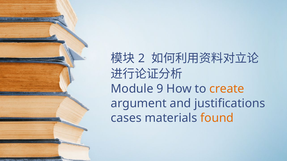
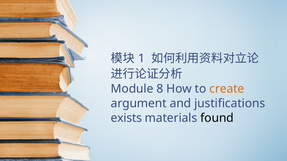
2: 2 -> 1
9: 9 -> 8
cases: cases -> exists
found colour: orange -> black
